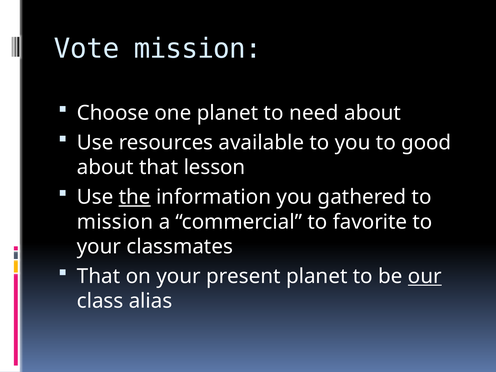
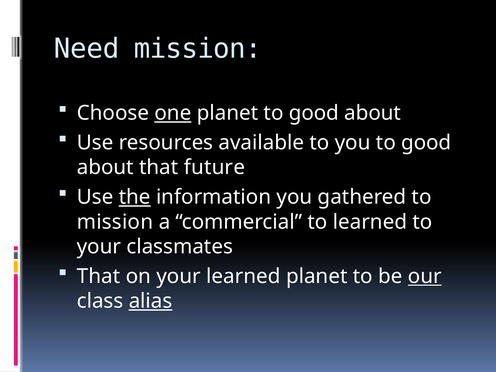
Vote: Vote -> Need
one underline: none -> present
planet to need: need -> good
lesson: lesson -> future
to favorite: favorite -> learned
your present: present -> learned
alias underline: none -> present
